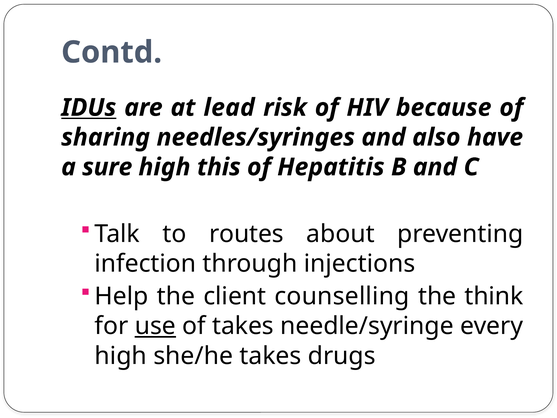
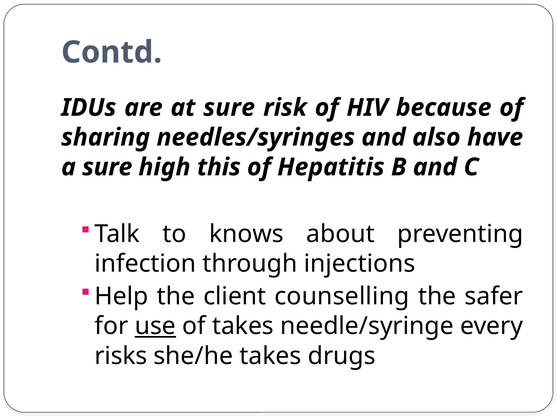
IDUs underline: present -> none
at lead: lead -> sure
routes: routes -> knows
think: think -> safer
high at (121, 356): high -> risks
